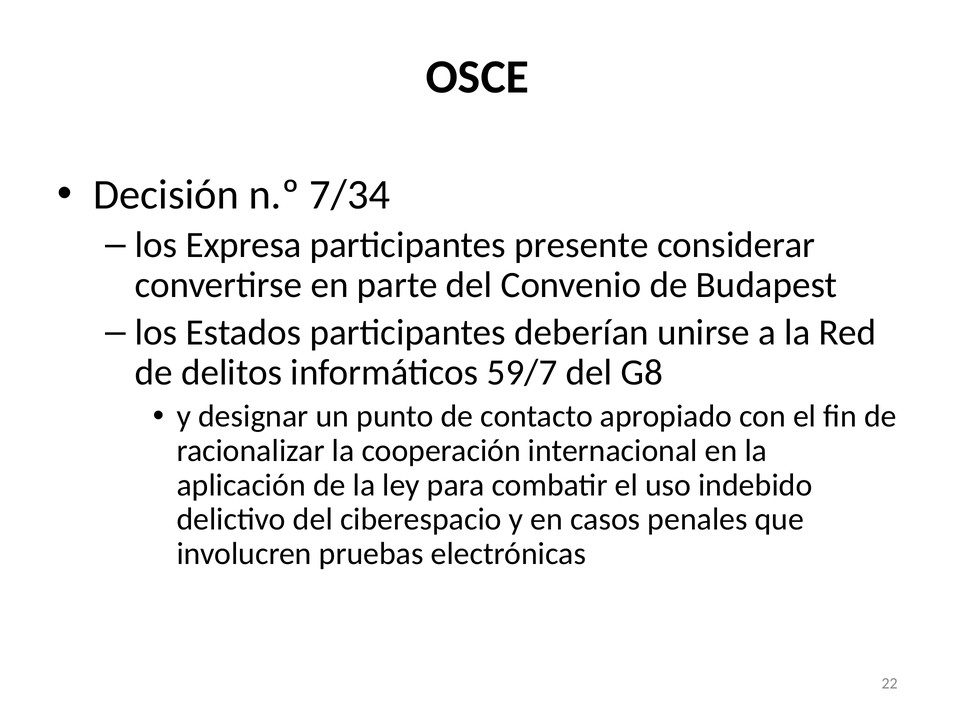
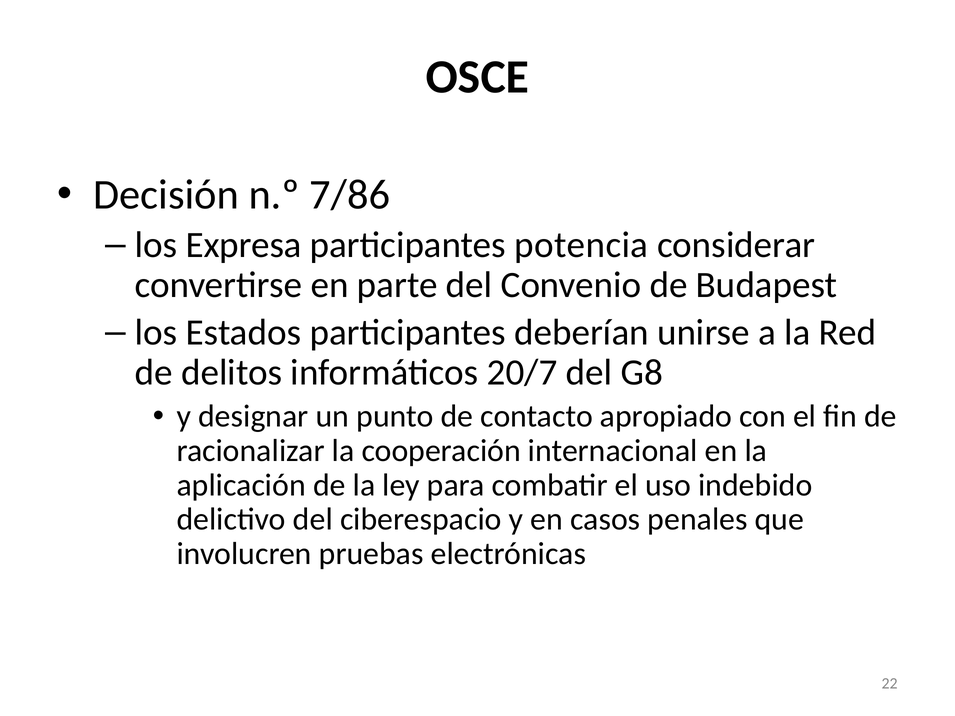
7/34: 7/34 -> 7/86
presente: presente -> potencia
59/7: 59/7 -> 20/7
